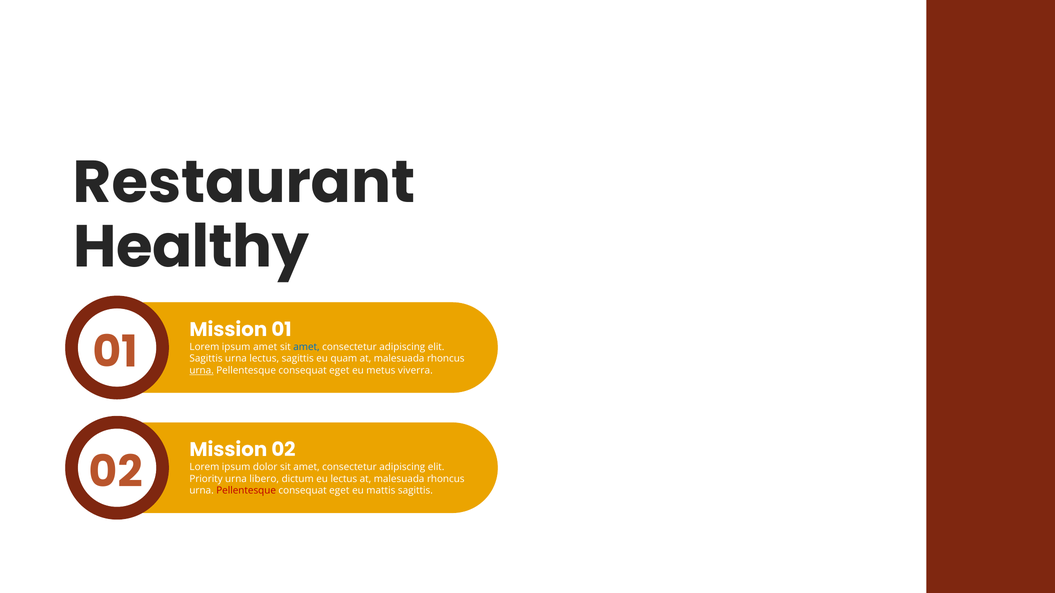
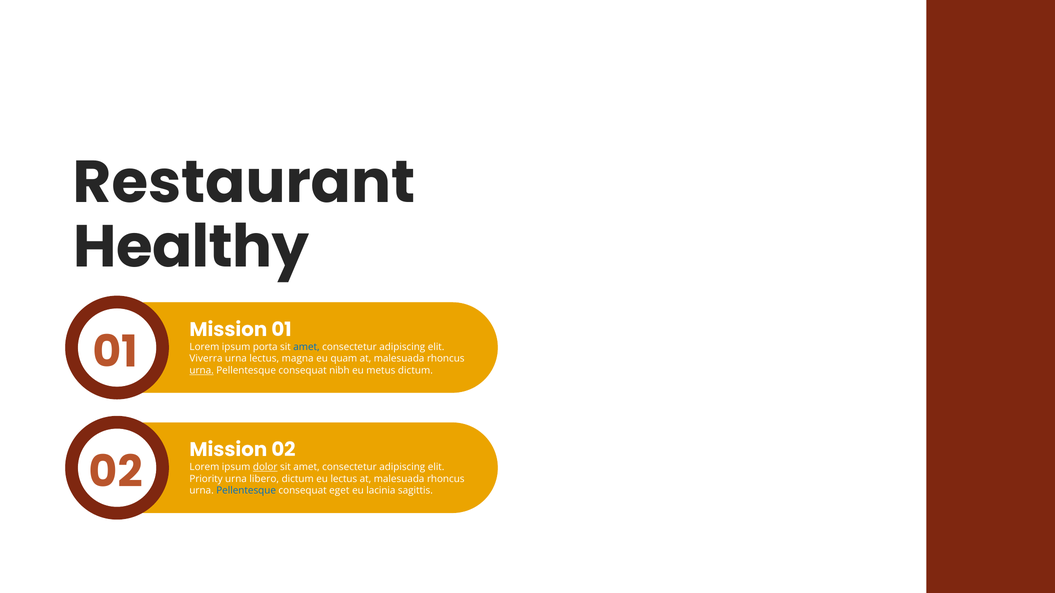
amet at (265, 347): amet -> porta
Sagittis at (206, 359): Sagittis -> Viverra
lectus sagittis: sagittis -> magna
eget at (339, 371): eget -> nibh
metus viverra: viverra -> dictum
dolor underline: none -> present
Pellentesque at (246, 491) colour: red -> blue
mattis: mattis -> lacinia
